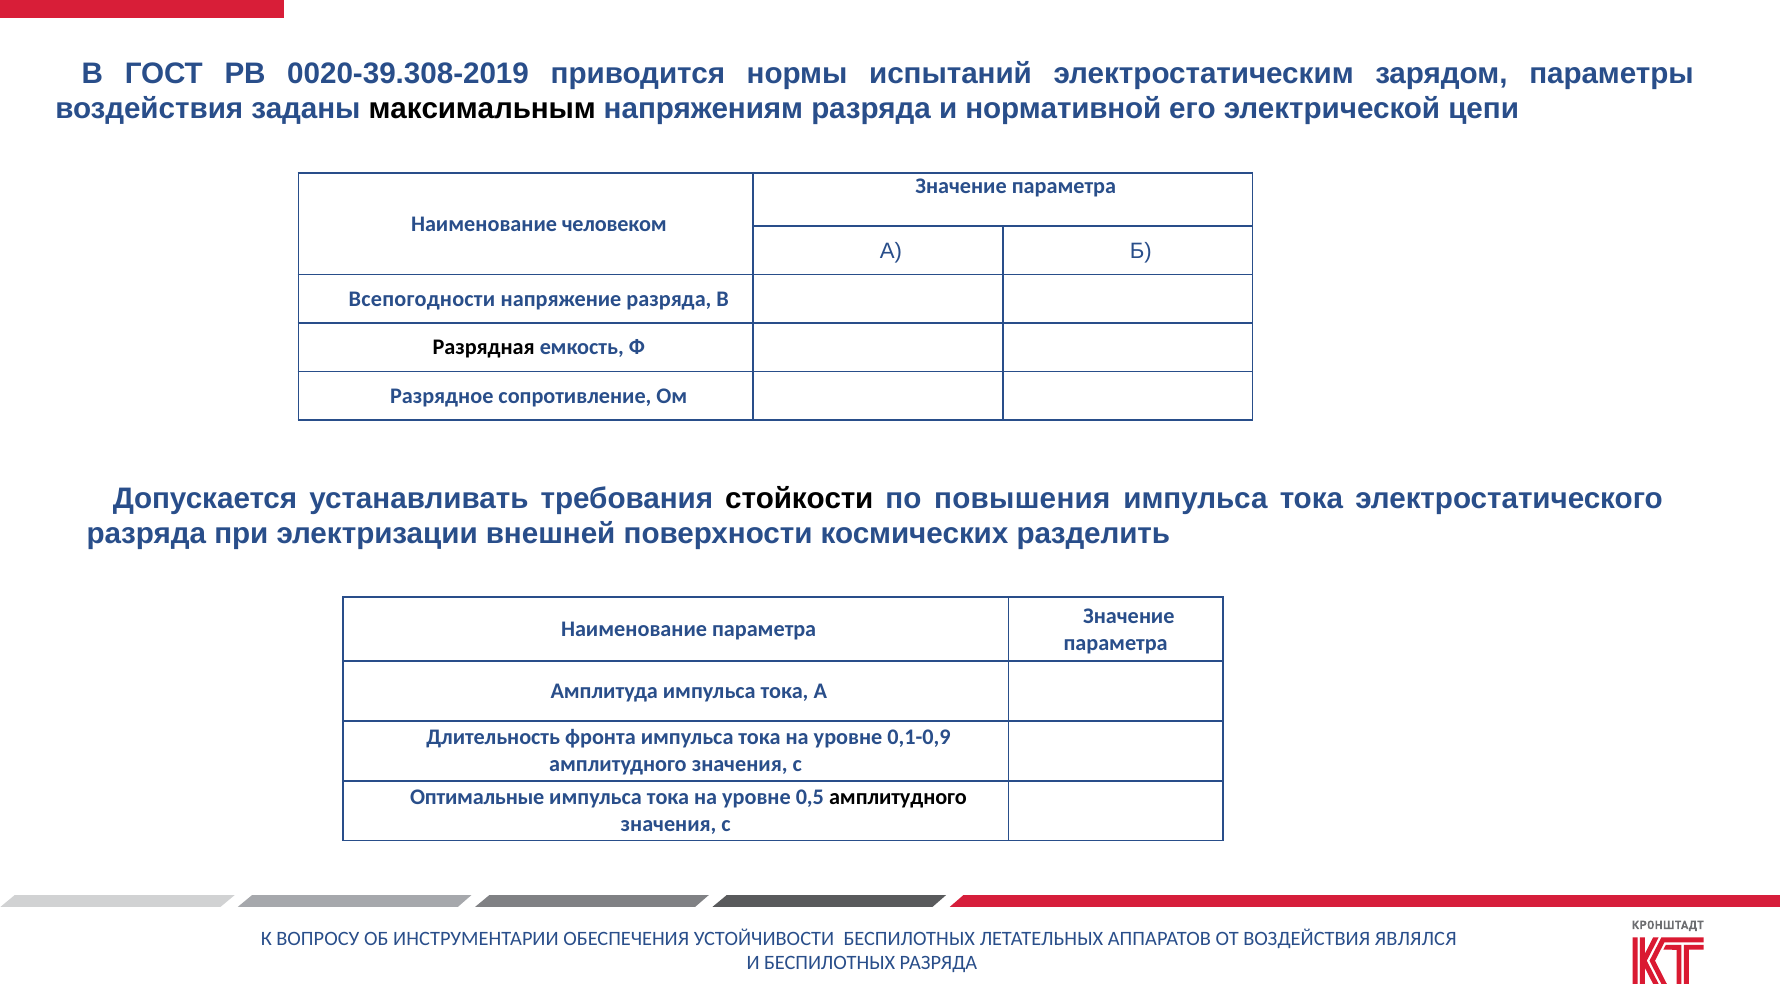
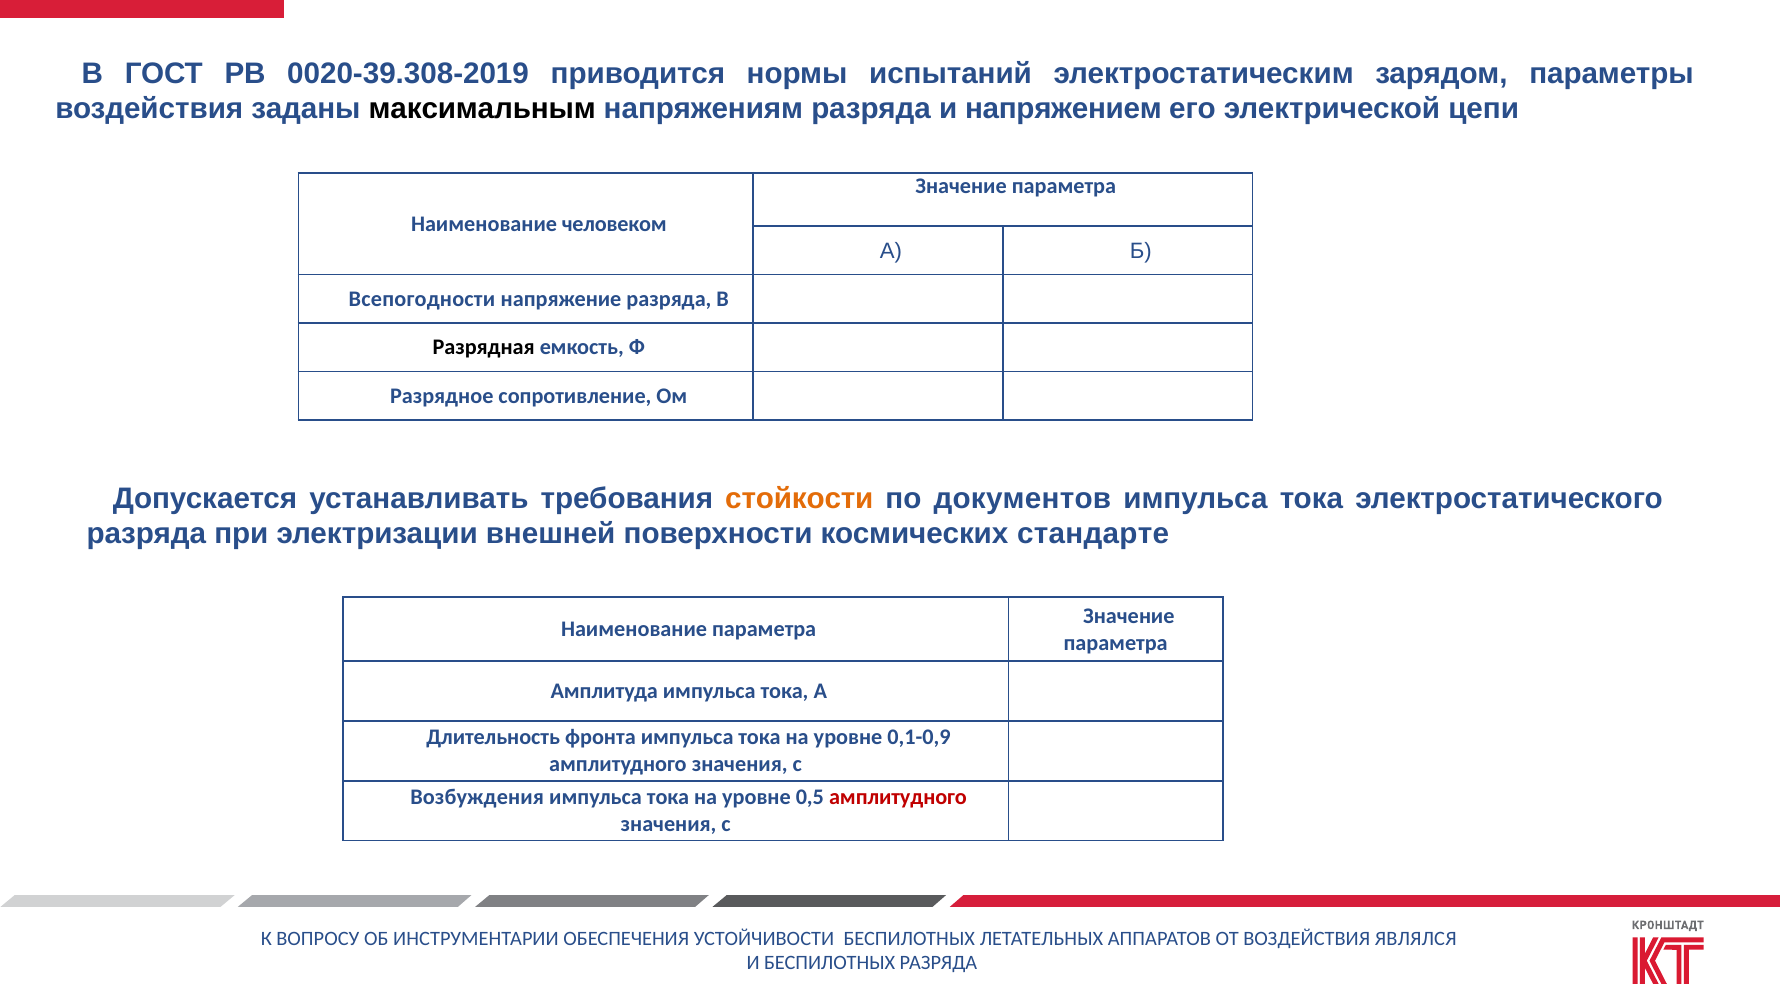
нормативной: нормативной -> напряжением
стойкости colour: black -> orange
повышения: повышения -> документов
разделить: разделить -> стандарте
Оптимальные: Оптимальные -> Возбуждения
амплитудного at (898, 797) colour: black -> red
